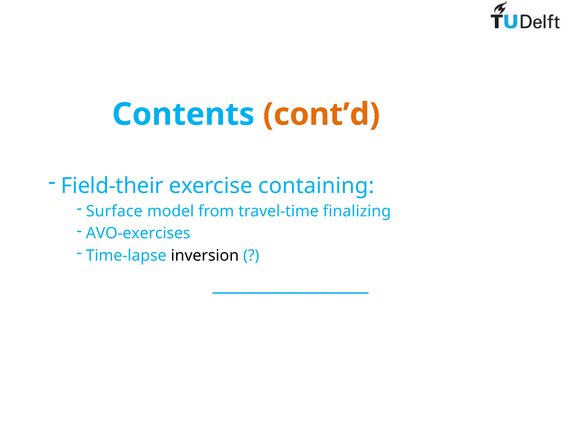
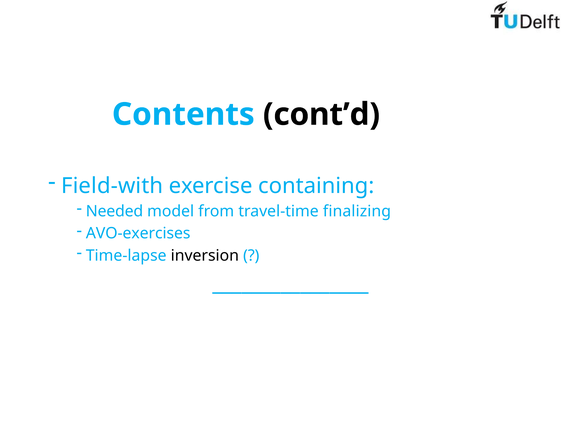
cont’d colour: orange -> black
Field-their: Field-their -> Field-with
Surface: Surface -> Needed
